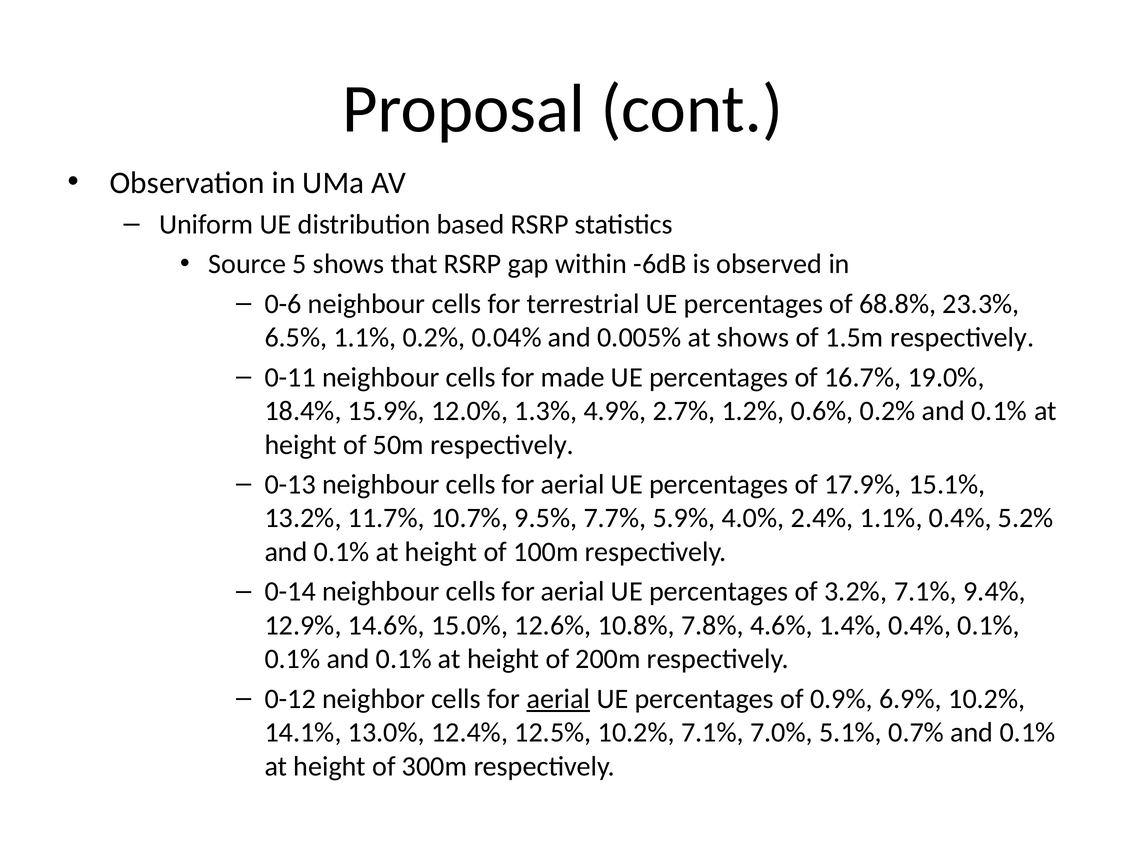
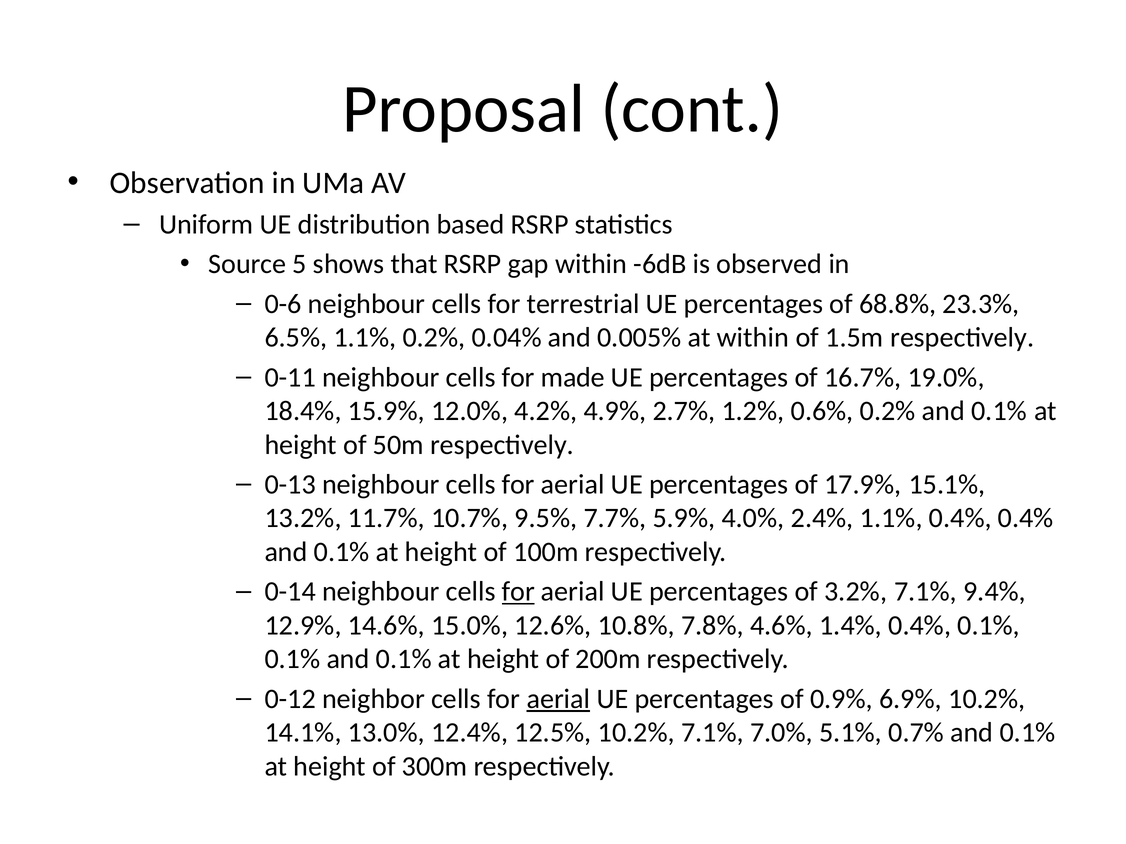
at shows: shows -> within
1.3%: 1.3% -> 4.2%
0.4% 5.2%: 5.2% -> 0.4%
for at (518, 592) underline: none -> present
